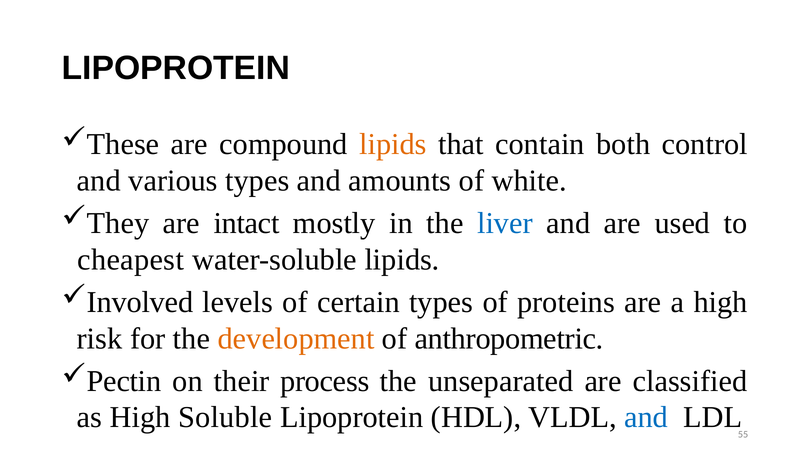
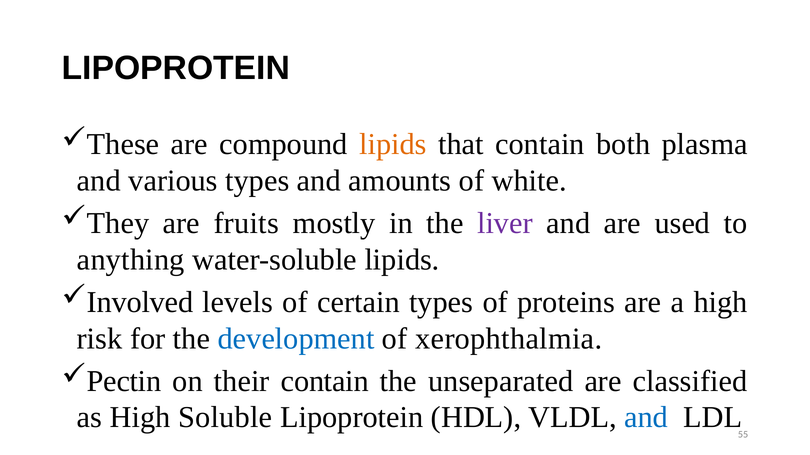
control: control -> plasma
intact: intact -> fruits
liver colour: blue -> purple
cheapest: cheapest -> anything
development colour: orange -> blue
anthropometric: anthropometric -> xerophthalmia
their process: process -> contain
